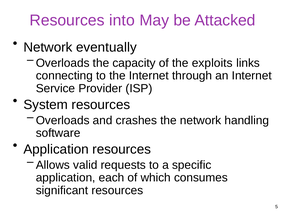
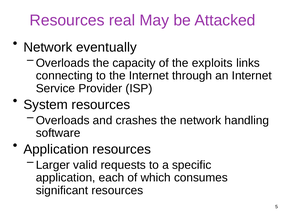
into: into -> real
Allows: Allows -> Larger
